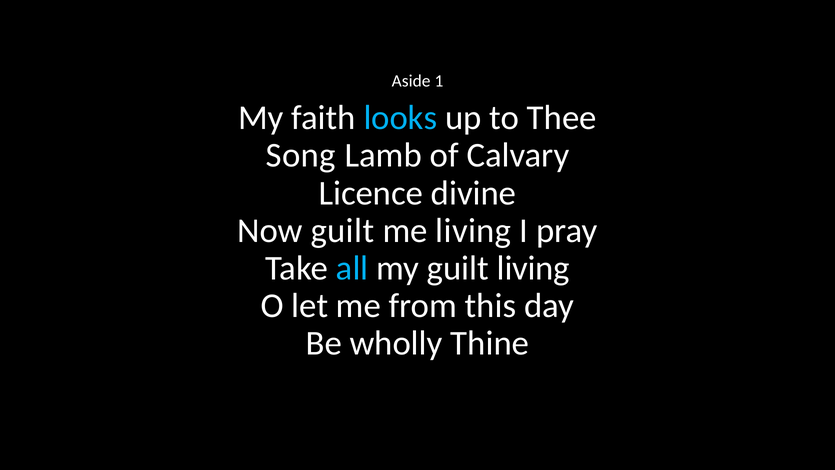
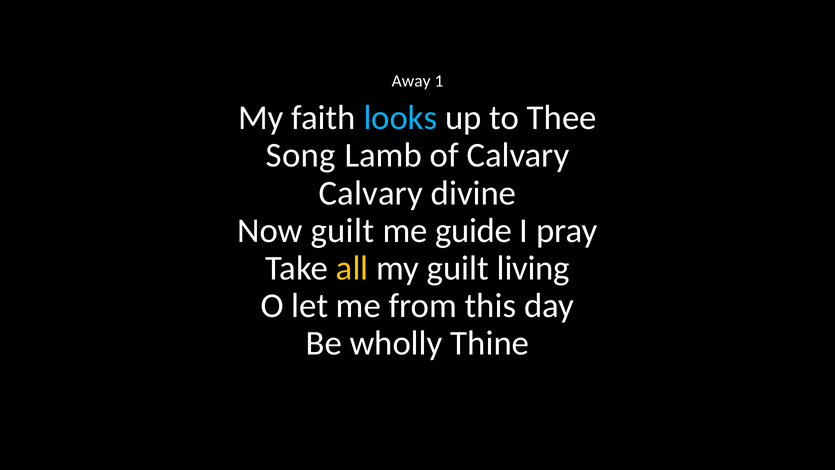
Aside: Aside -> Away
Licence at (371, 193): Licence -> Calvary
me living: living -> guide
all colour: light blue -> yellow
